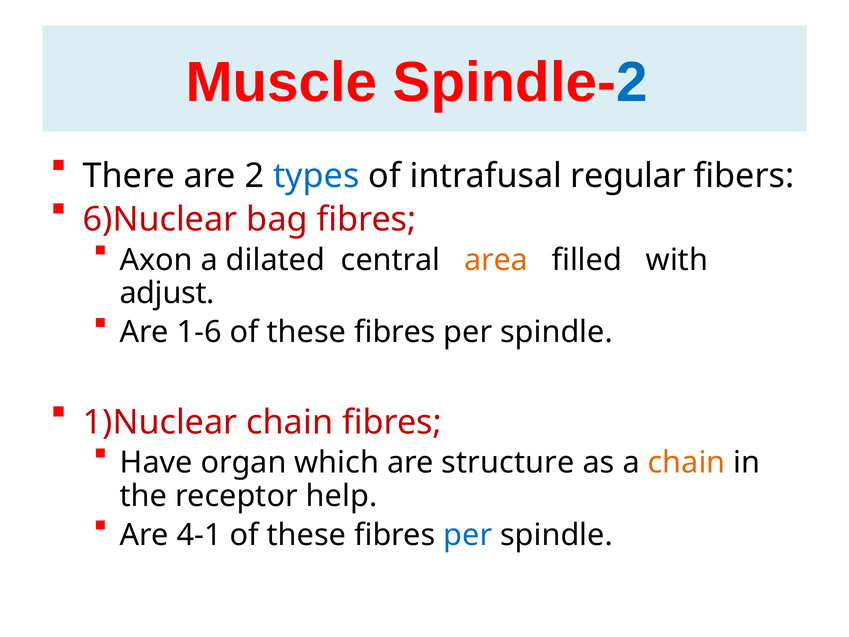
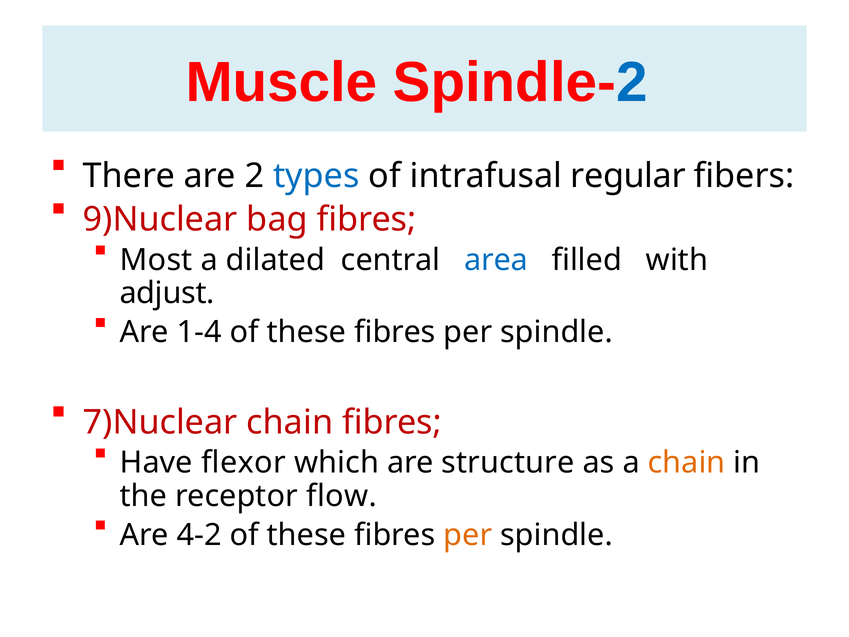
6)Nuclear: 6)Nuclear -> 9)Nuclear
Axon: Axon -> Most
area colour: orange -> blue
1-6: 1-6 -> 1-4
1)Nuclear: 1)Nuclear -> 7)Nuclear
organ: organ -> flexor
help: help -> flow
4-1: 4-1 -> 4-2
per at (468, 535) colour: blue -> orange
